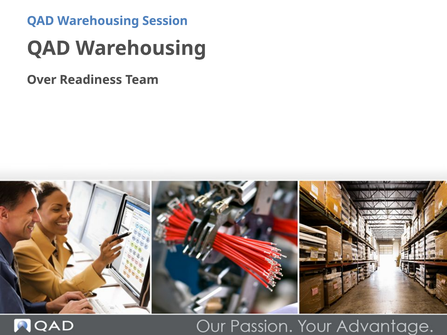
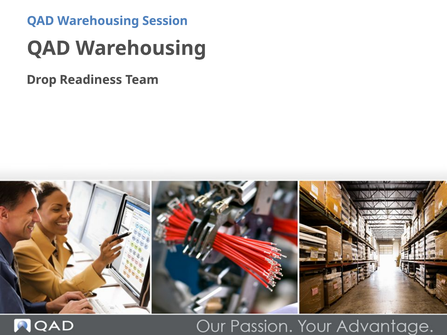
Over: Over -> Drop
